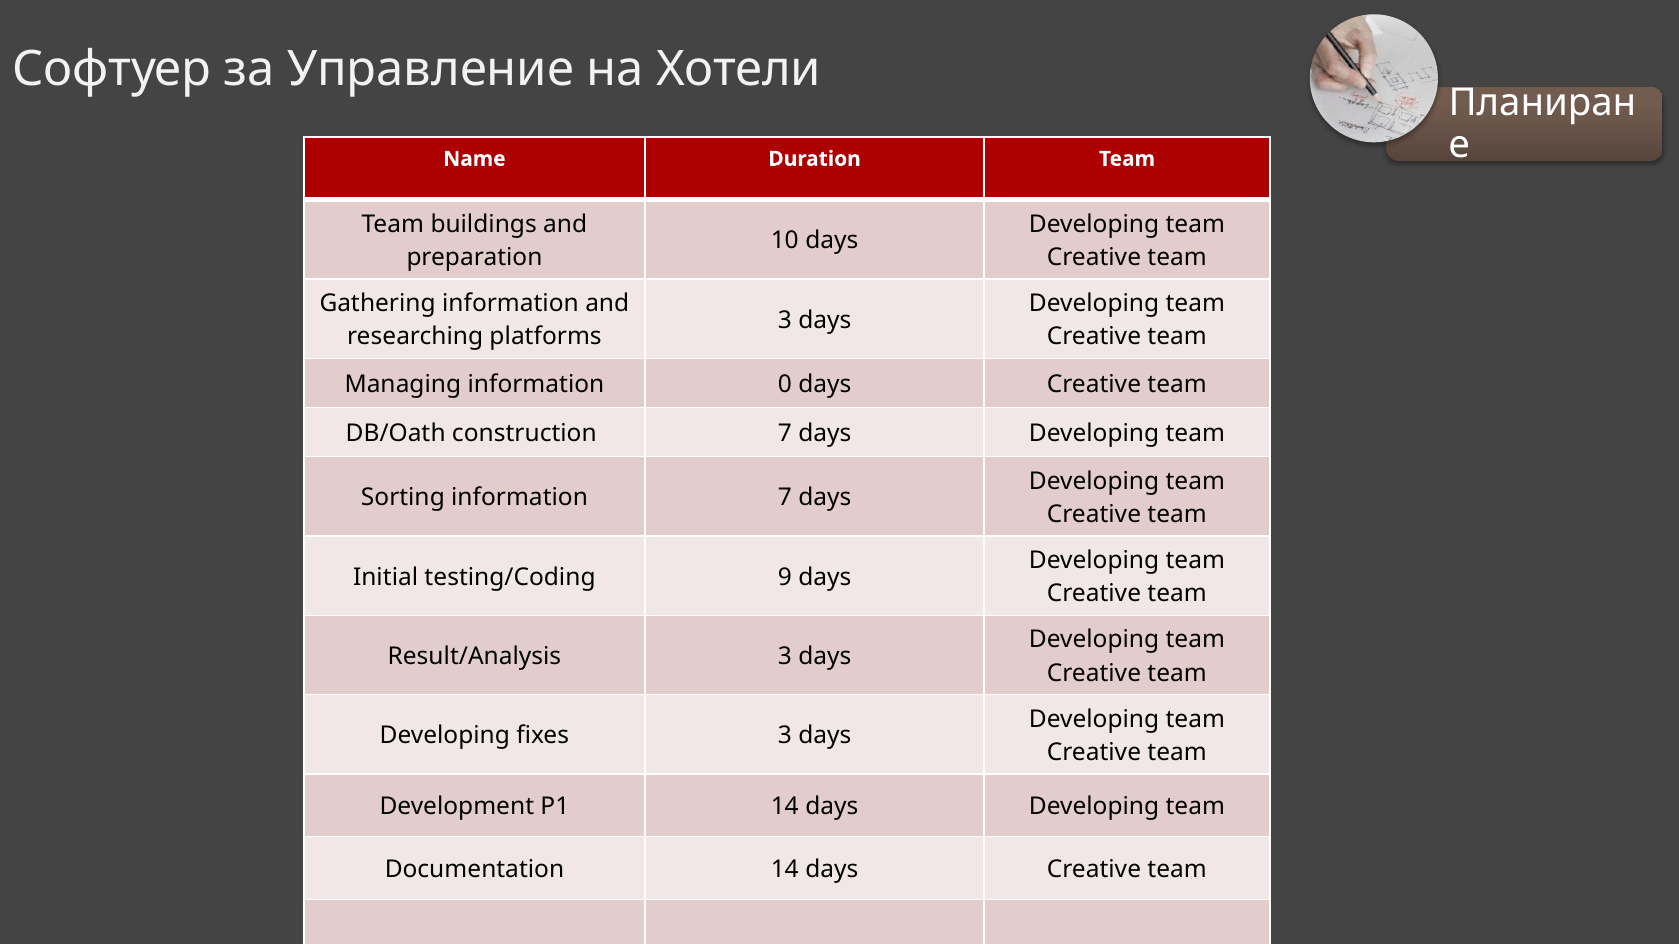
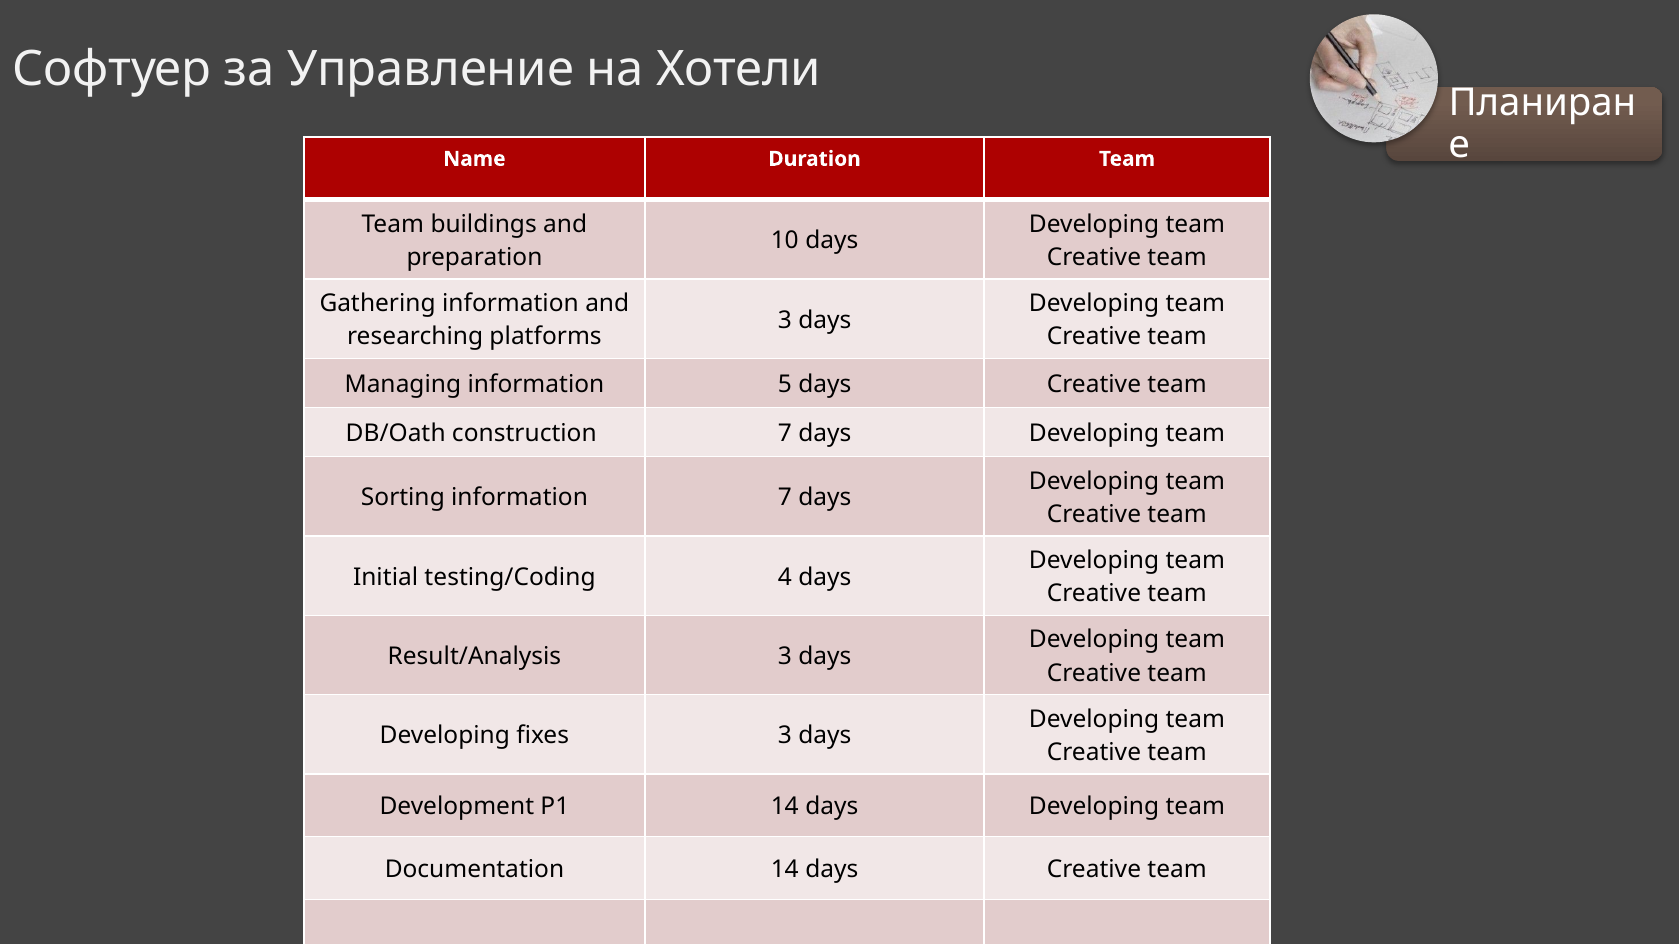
0: 0 -> 5
9: 9 -> 4
